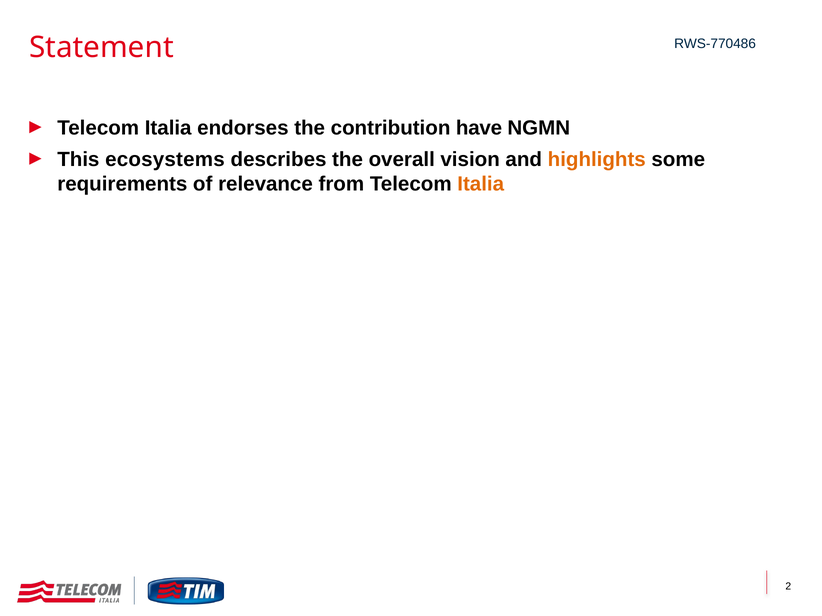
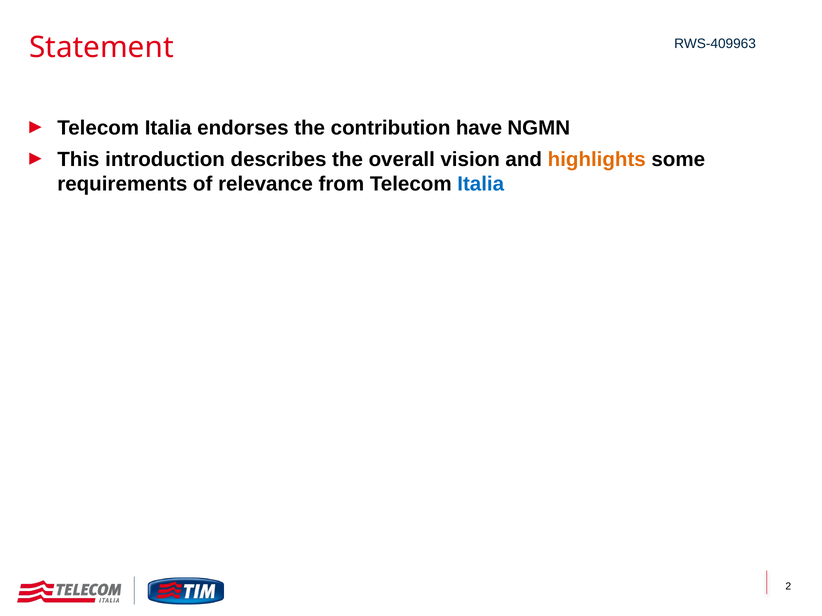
RWS-770486: RWS-770486 -> RWS-409963
ecosystems: ecosystems -> introduction
Italia at (481, 184) colour: orange -> blue
